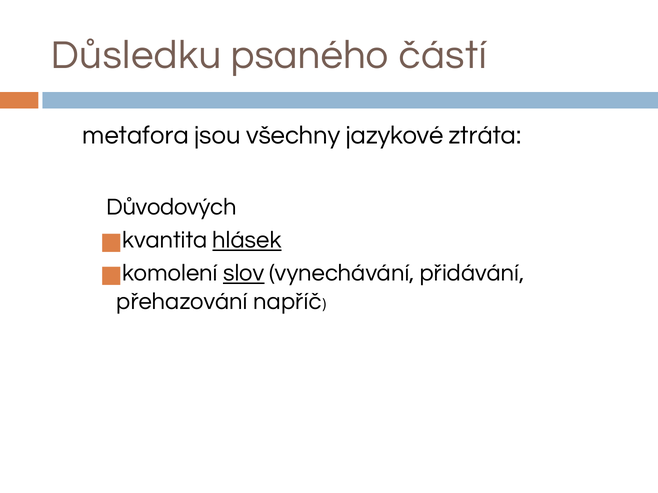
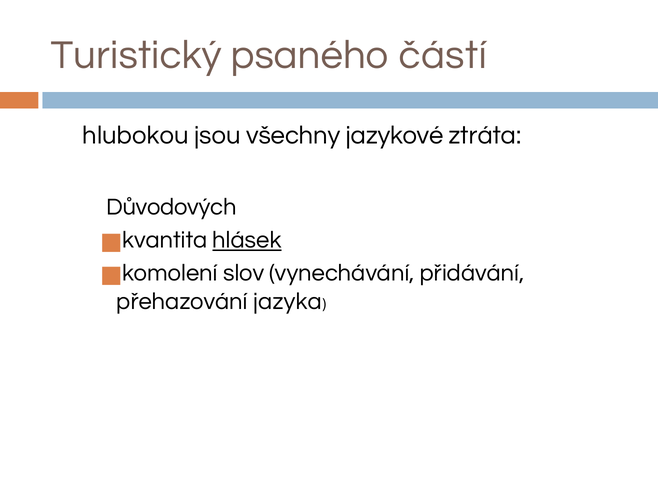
Důsledku: Důsledku -> Turistický
metafora: metafora -> hlubokou
slov underline: present -> none
napříč: napříč -> jazyka
